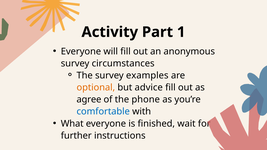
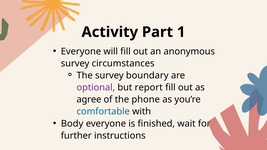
examples: examples -> boundary
optional colour: orange -> purple
advice: advice -> report
What: What -> Body
